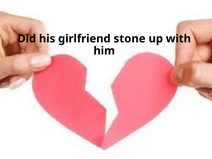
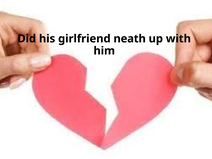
stone: stone -> neath
